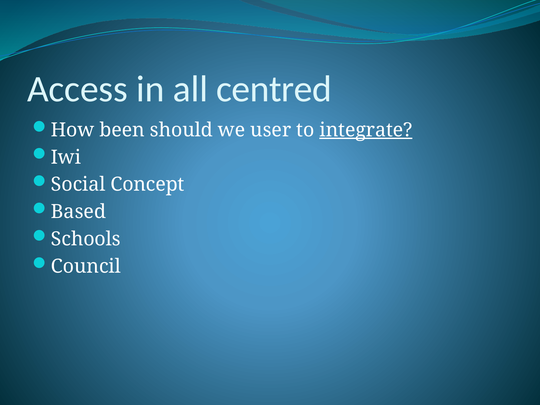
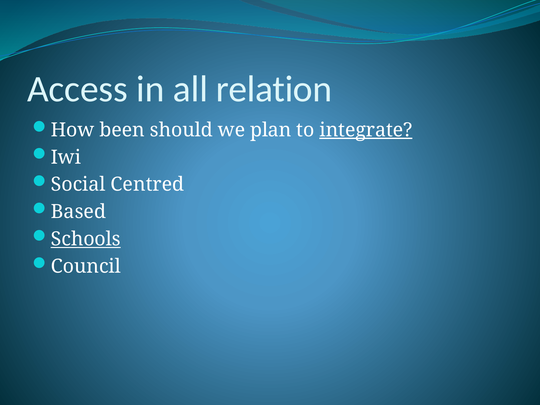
centred: centred -> relation
user: user -> plan
Concept: Concept -> Centred
Schools underline: none -> present
